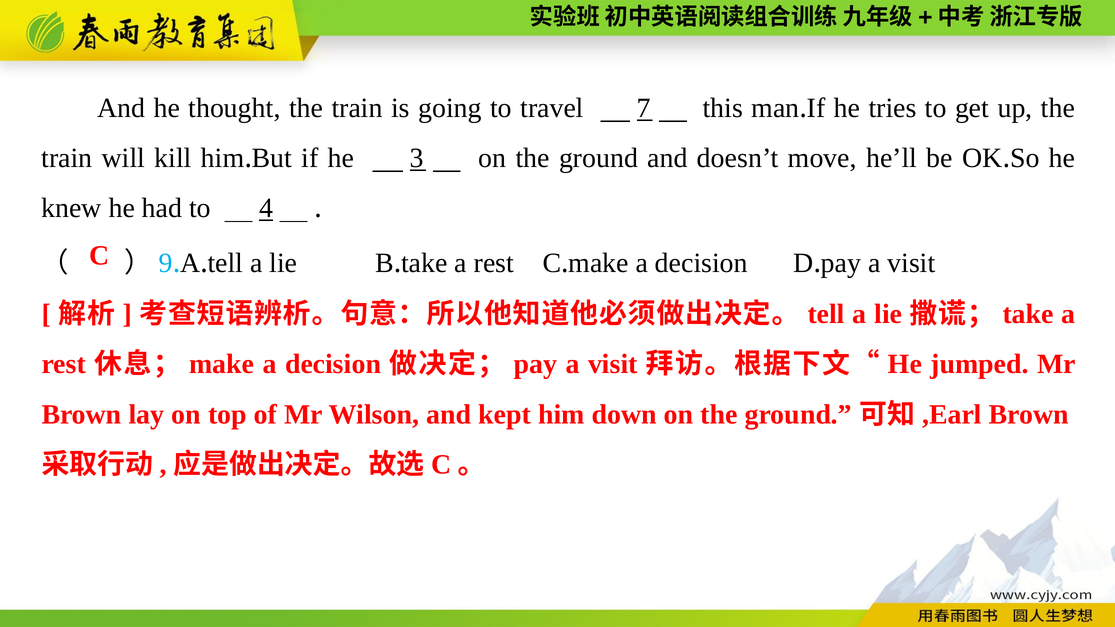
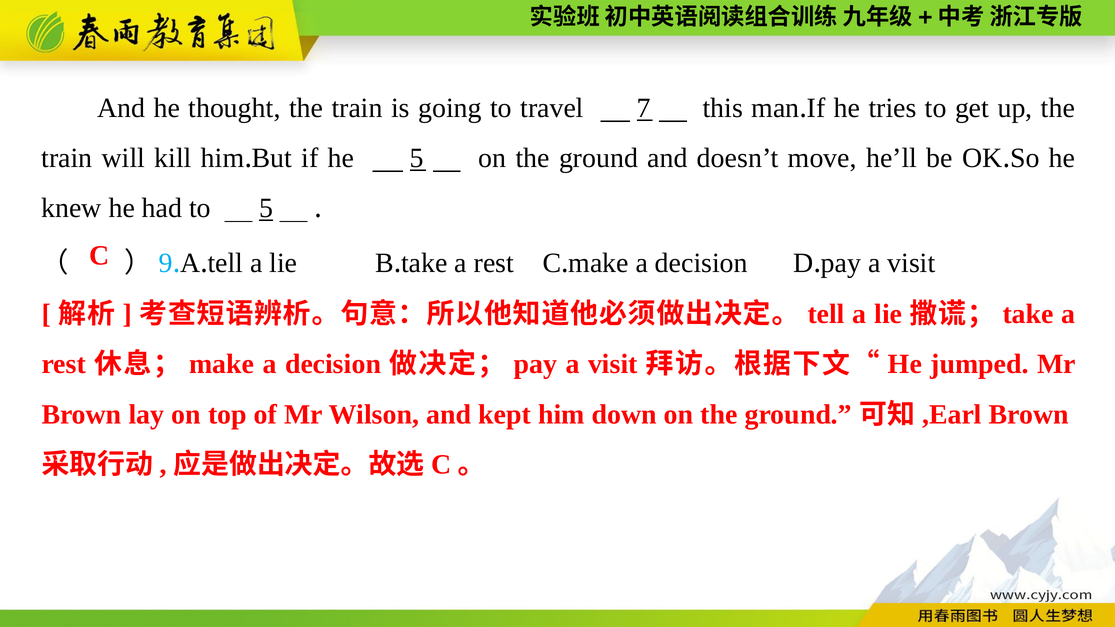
he 3: 3 -> 5
to 4: 4 -> 5
